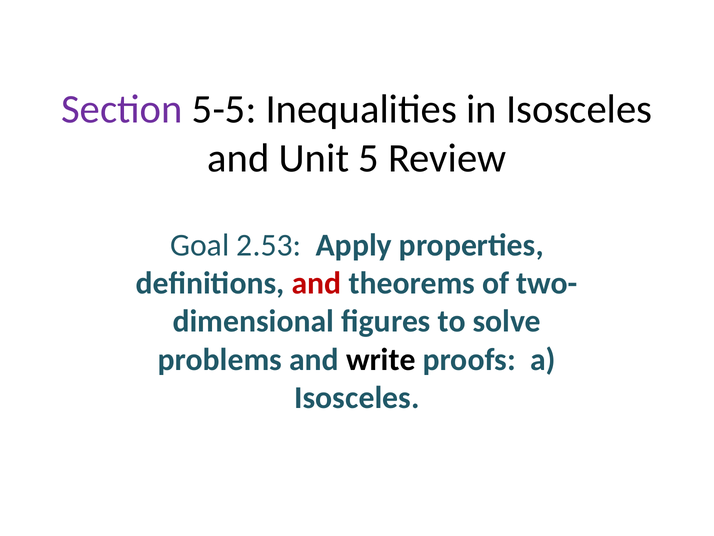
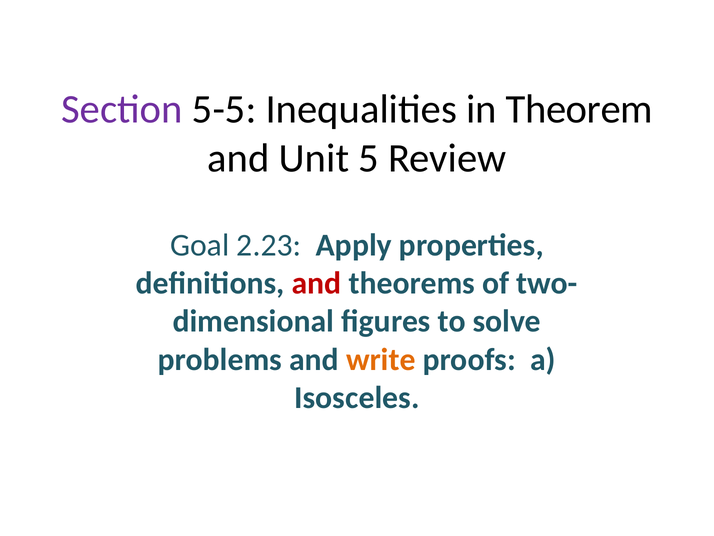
in Isosceles: Isosceles -> Theorem
2.53: 2.53 -> 2.23
write colour: black -> orange
